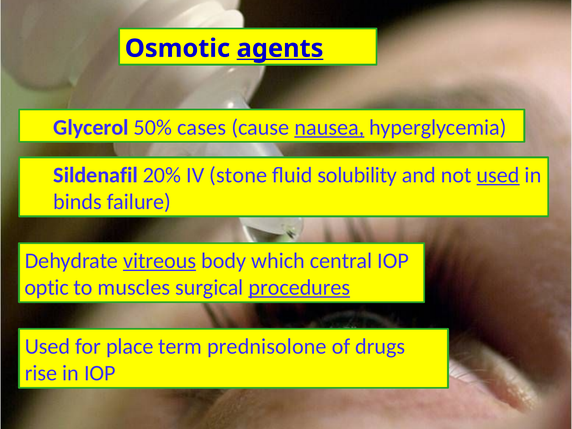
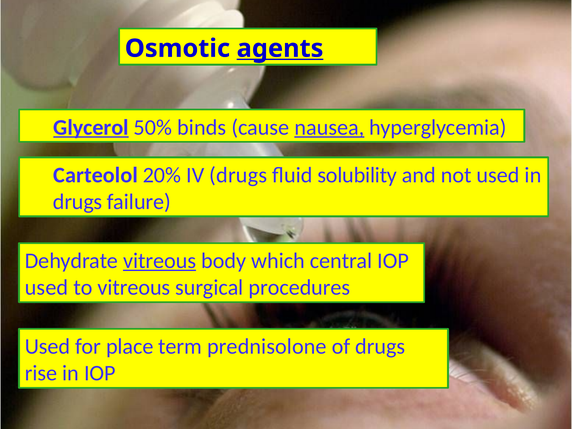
Glycerol underline: none -> present
cases: cases -> binds
Sildenafil: Sildenafil -> Carteolol
IV stone: stone -> drugs
used at (498, 175) underline: present -> none
binds at (78, 202): binds -> drugs
optic at (47, 288): optic -> used
to muscles: muscles -> vitreous
procedures underline: present -> none
